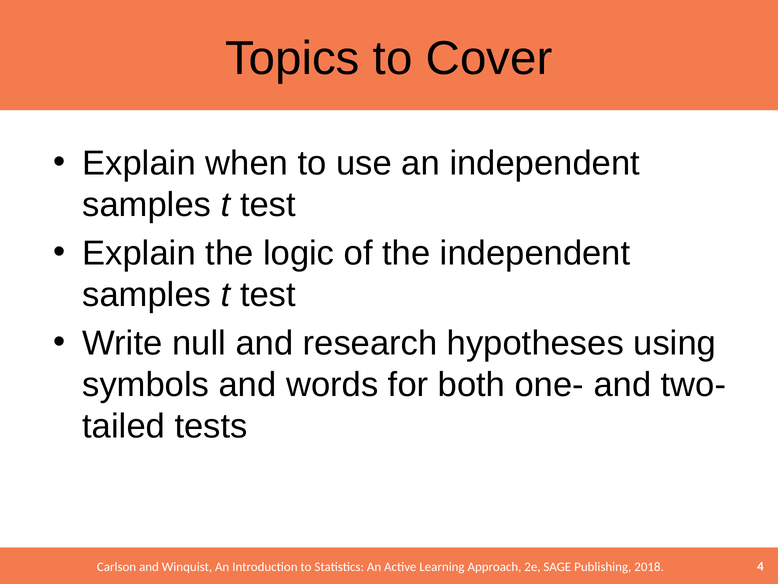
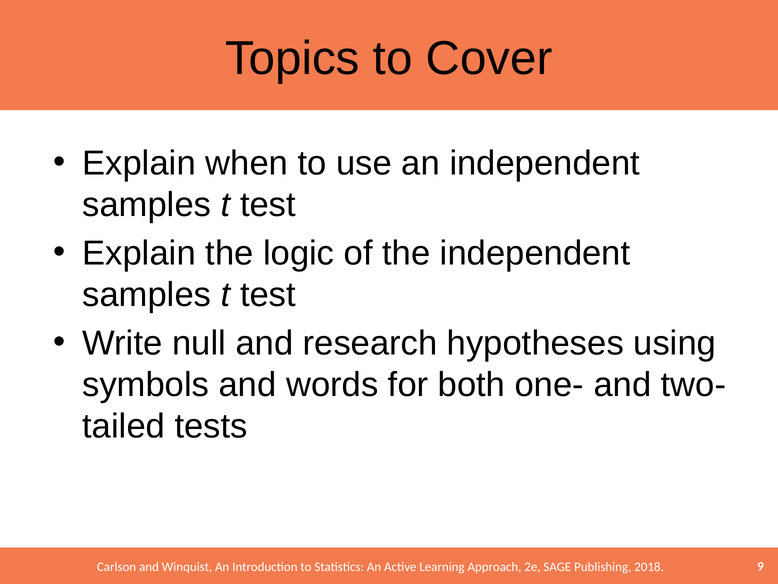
4: 4 -> 9
